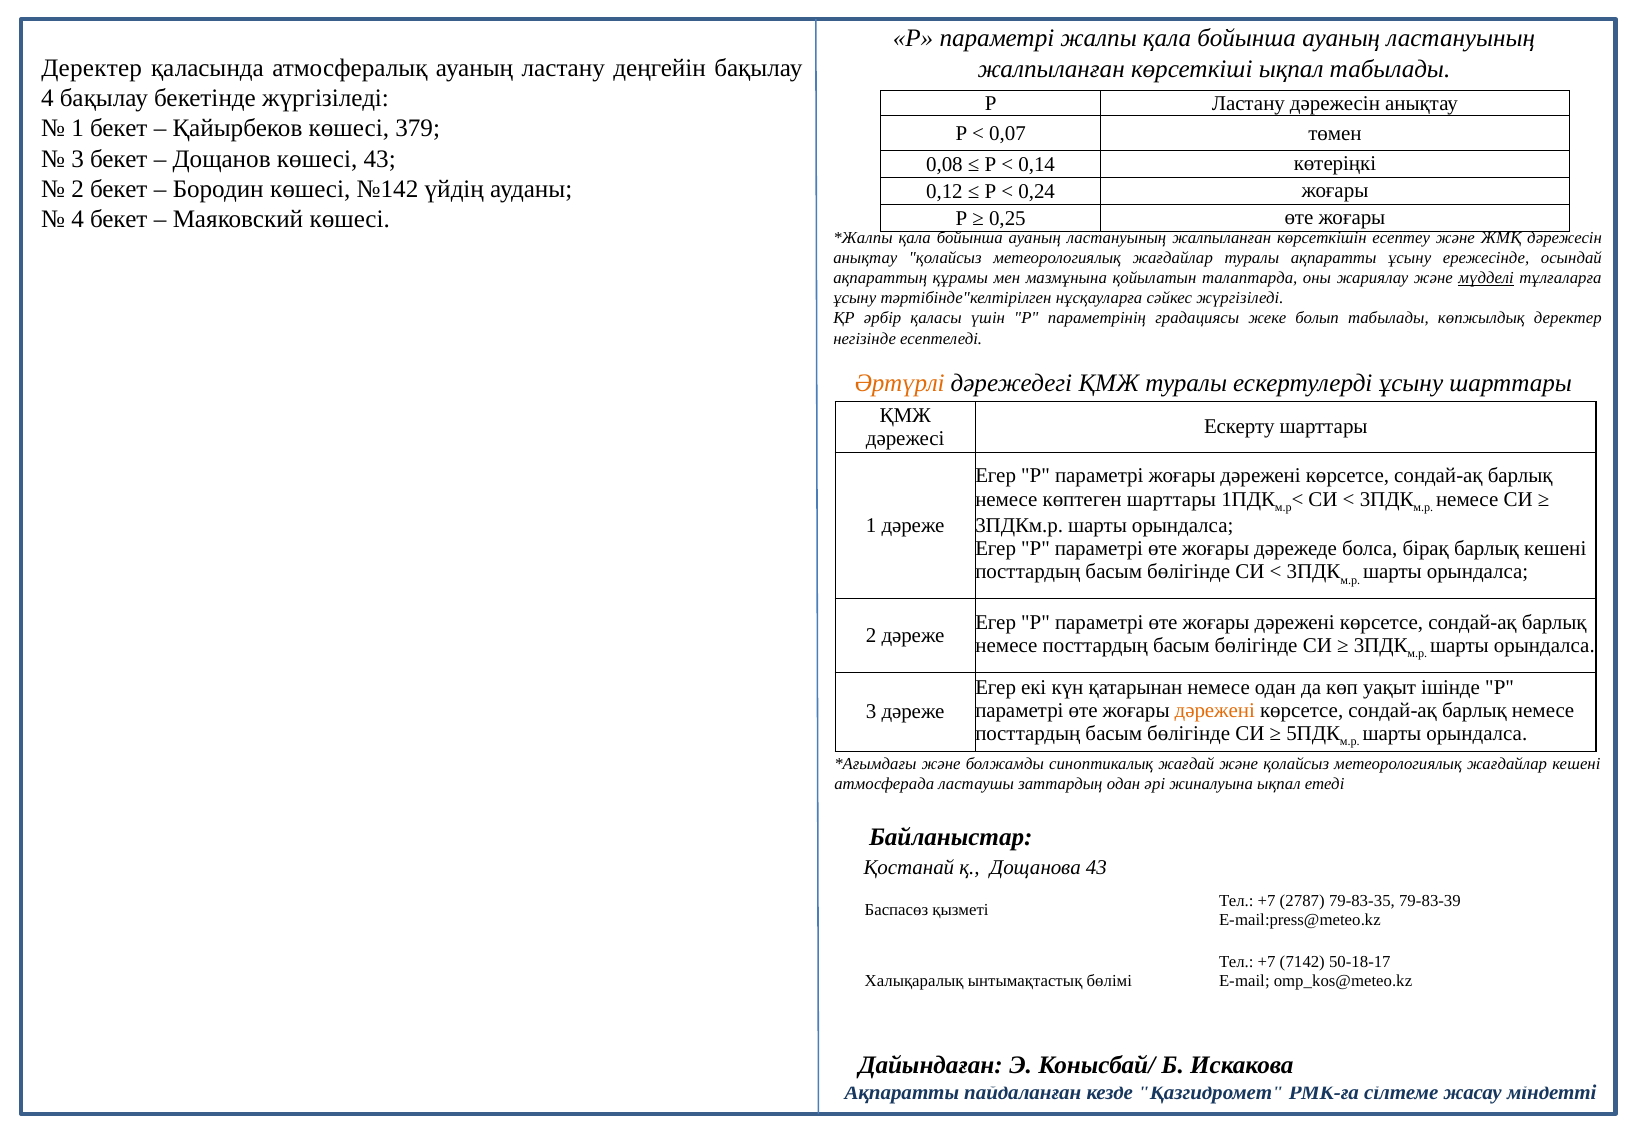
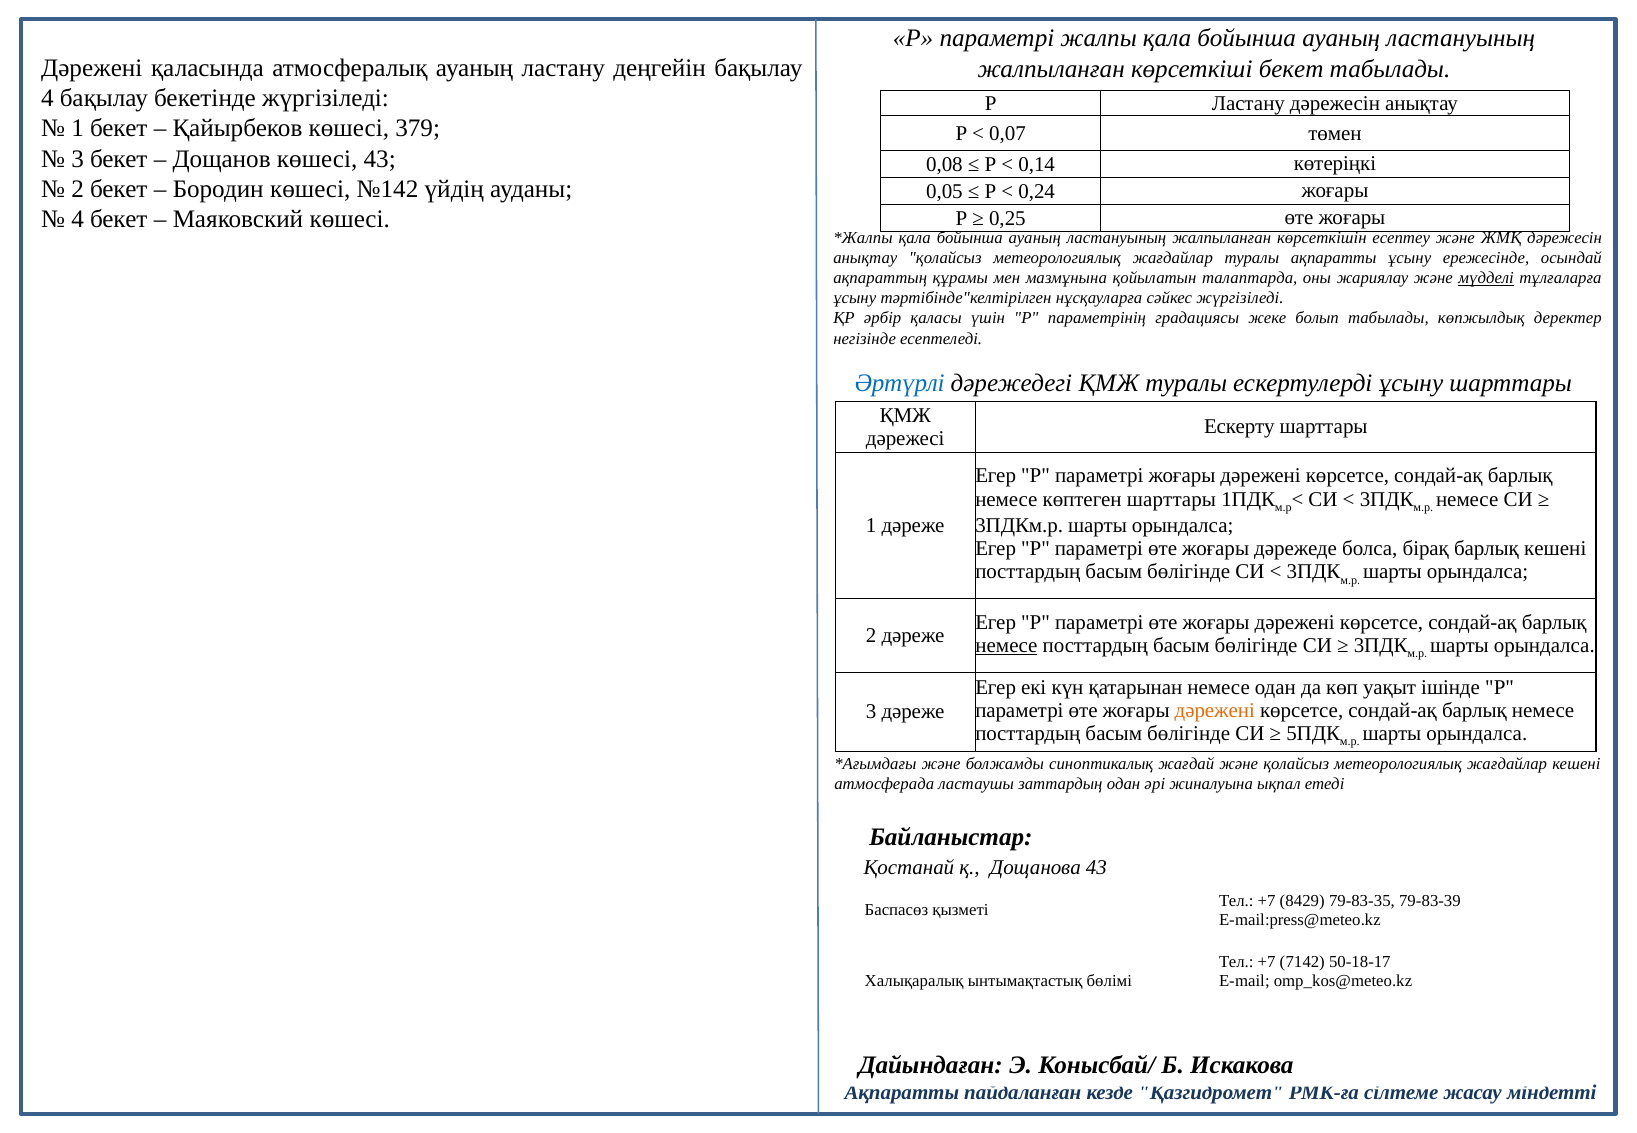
Деректер at (92, 68): Деректер -> Дәрежені
көрсеткіші ықпал: ықпал -> бекет
0,12: 0,12 -> 0,05
Әртүрлі colour: orange -> blue
немесе at (1006, 646) underline: none -> present
2787: 2787 -> 8429
